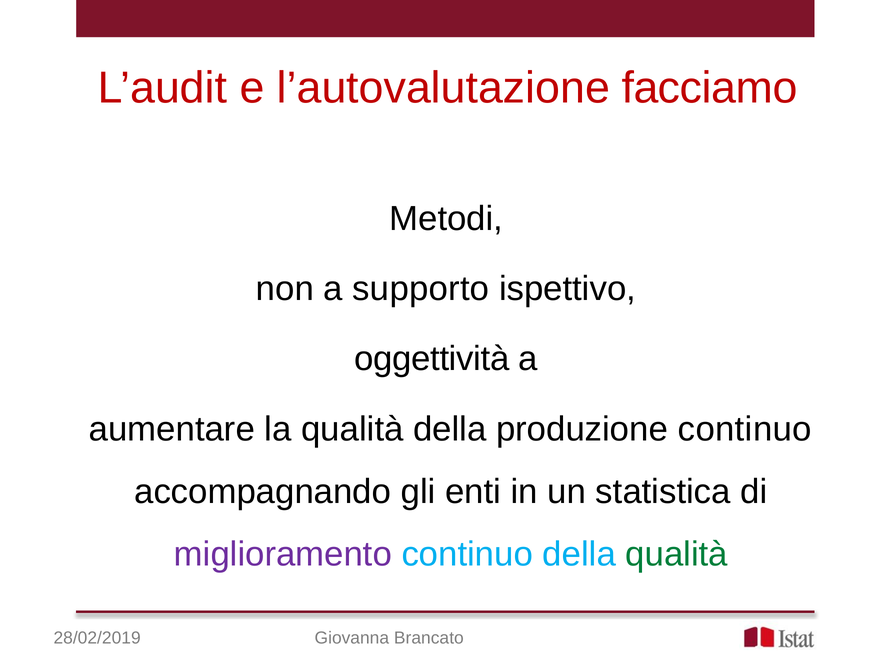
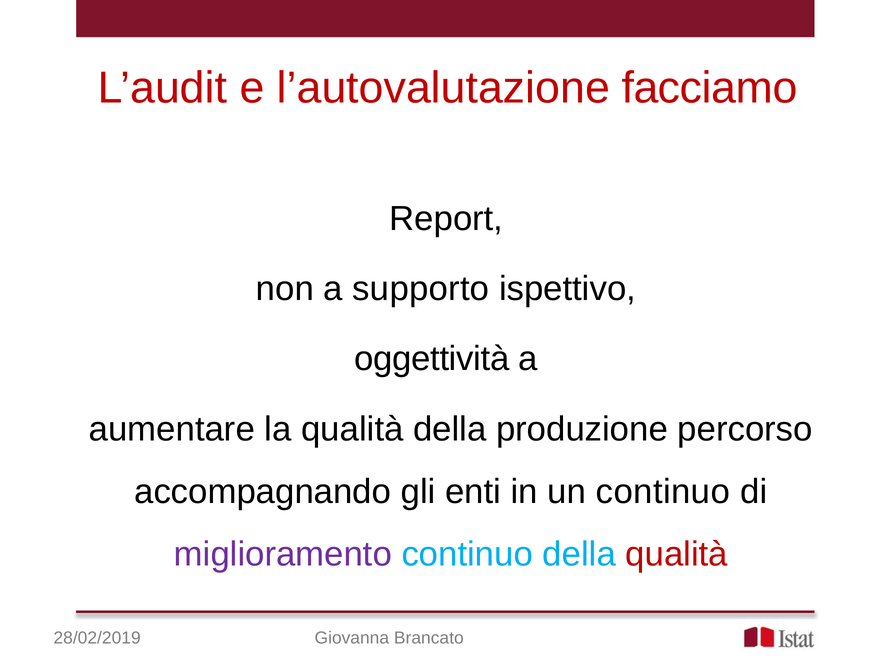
Metodi: Metodi -> Report
produzione continuo: continuo -> percorso
un statistica: statistica -> continuo
qualità at (677, 555) colour: green -> red
